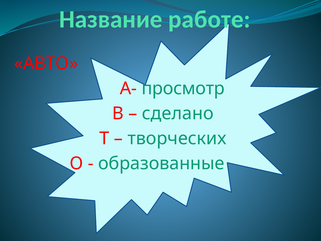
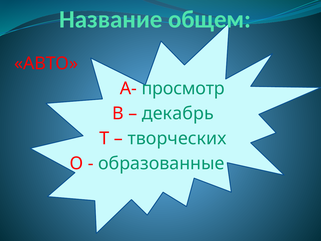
работе: работе -> общем
сделано: сделано -> декабрь
